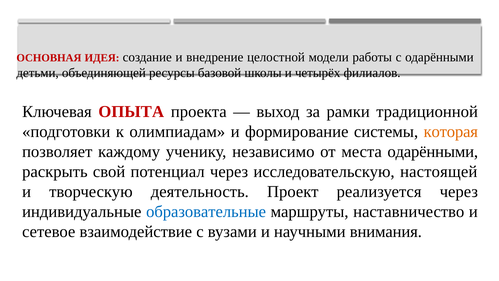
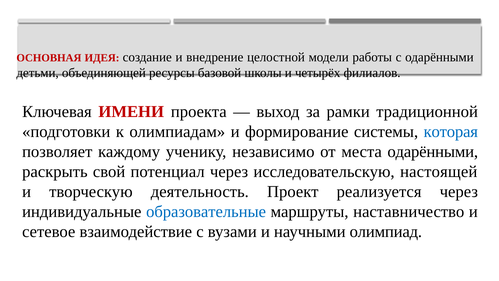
ОПЫТА: ОПЫТА -> ИМЕНИ
которая colour: orange -> blue
внимания: внимания -> олимпиад
